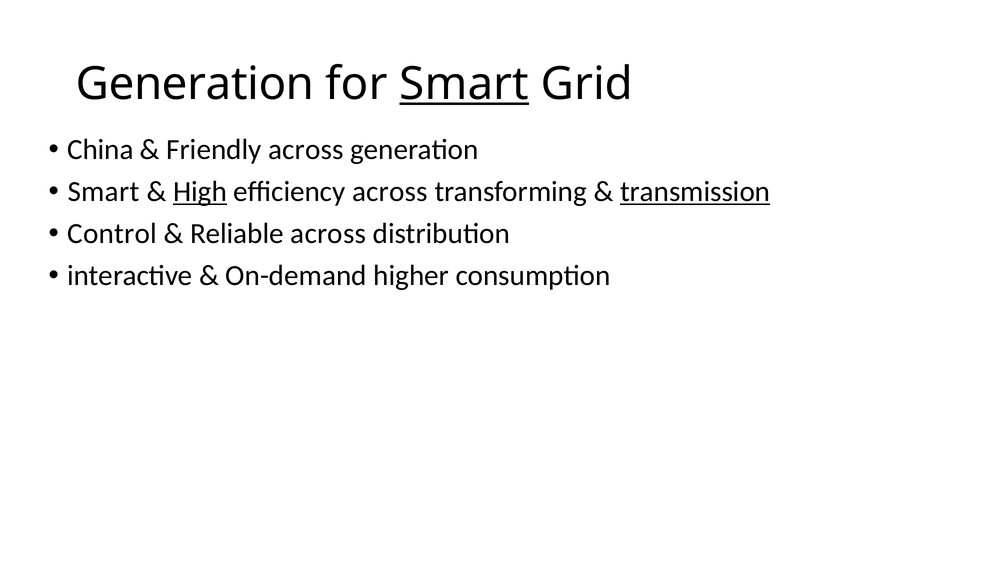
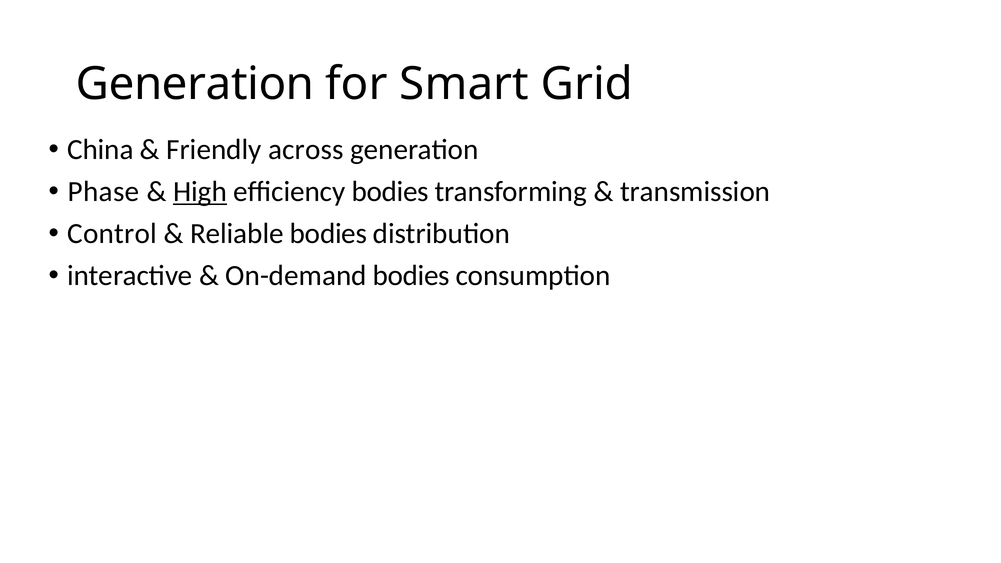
Smart at (464, 84) underline: present -> none
Smart at (104, 192): Smart -> Phase
efficiency across: across -> bodies
transmission underline: present -> none
Reliable across: across -> bodies
On-demand higher: higher -> bodies
